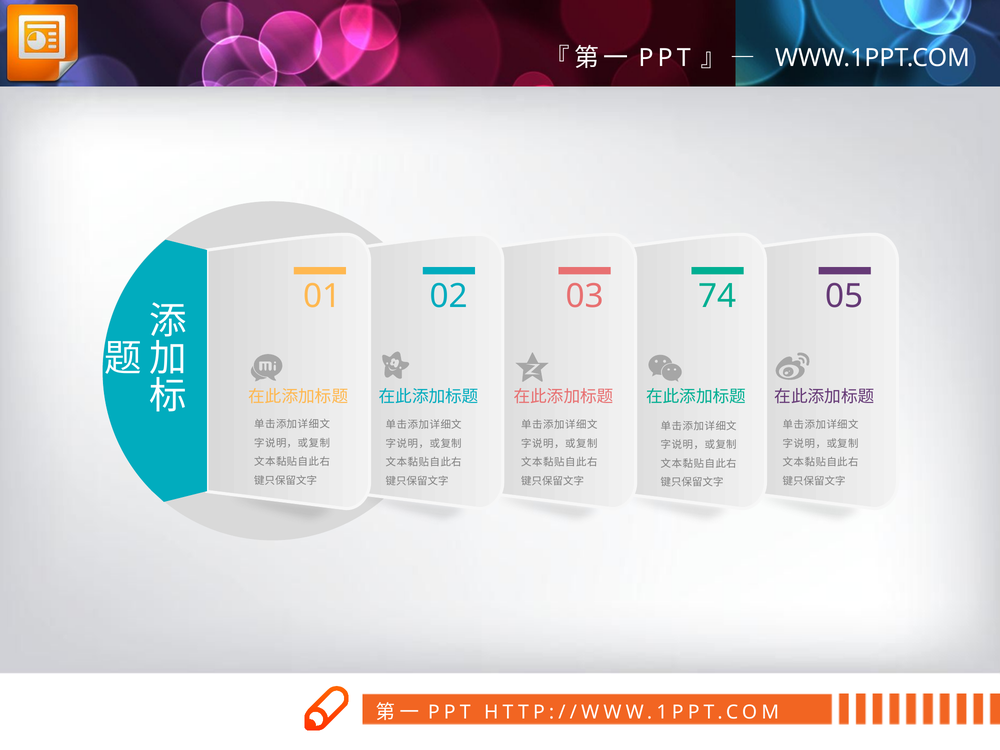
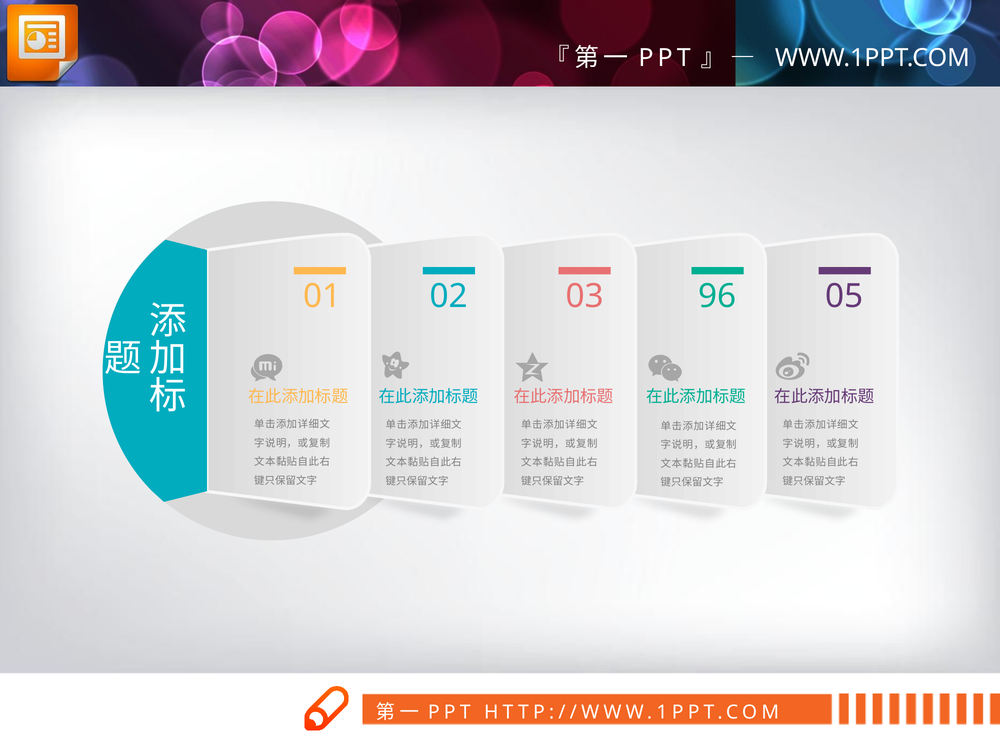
74: 74 -> 96
